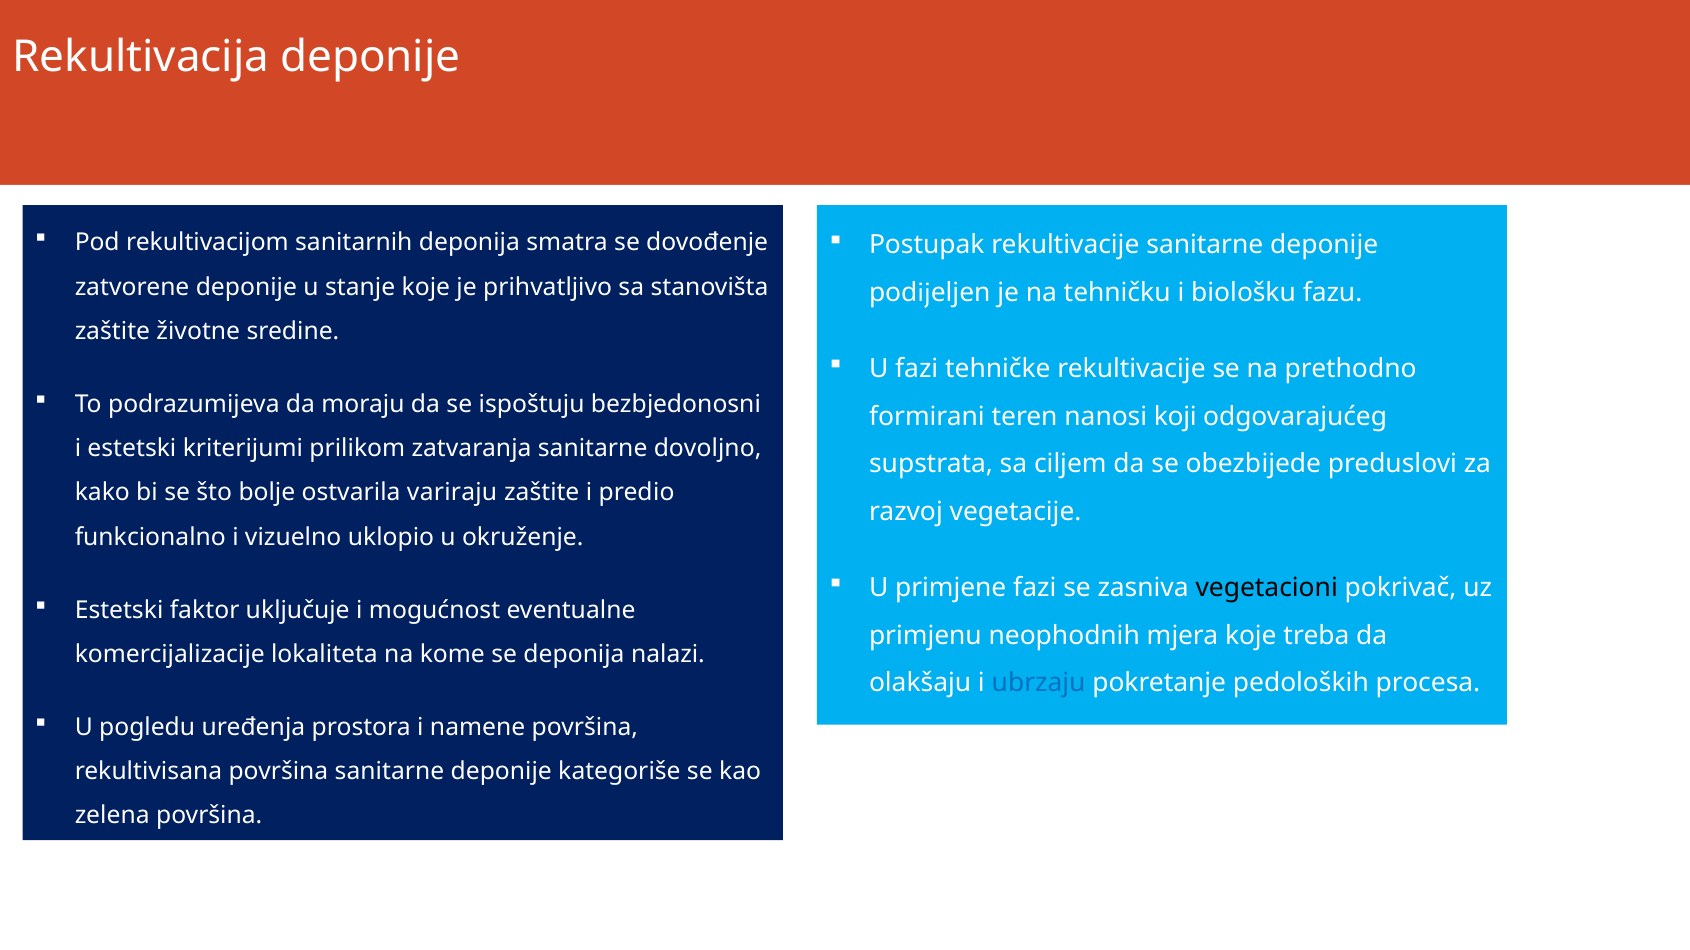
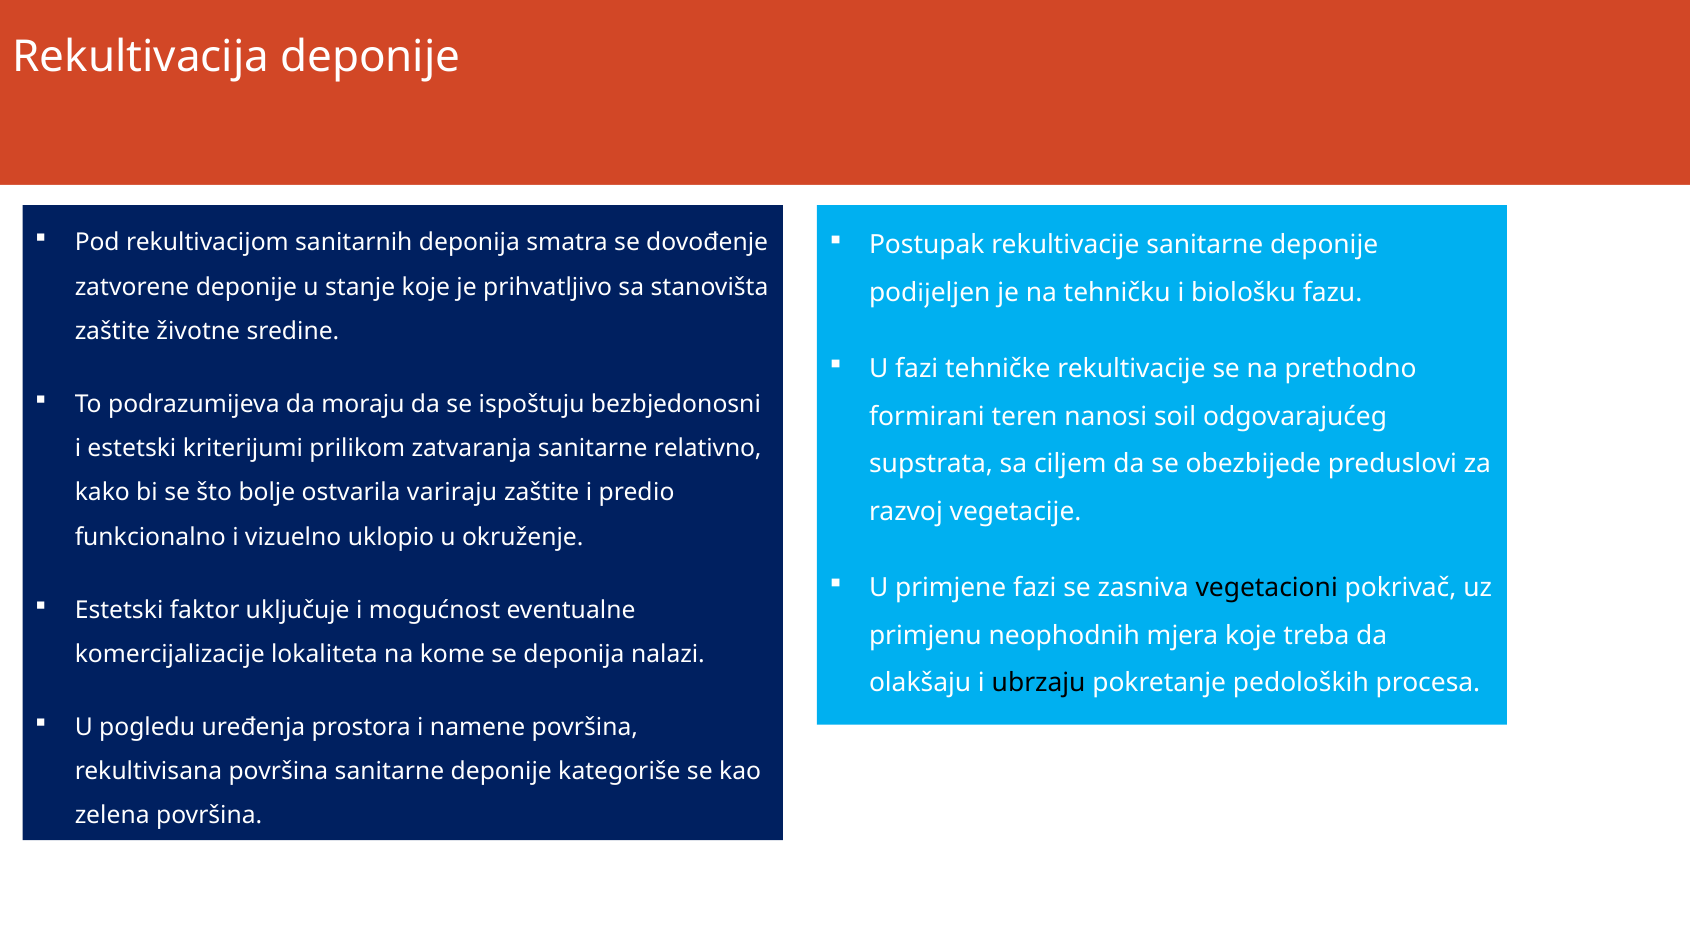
koji: koji -> soil
dovoljno: dovoljno -> relativno
ubrzaju colour: blue -> black
